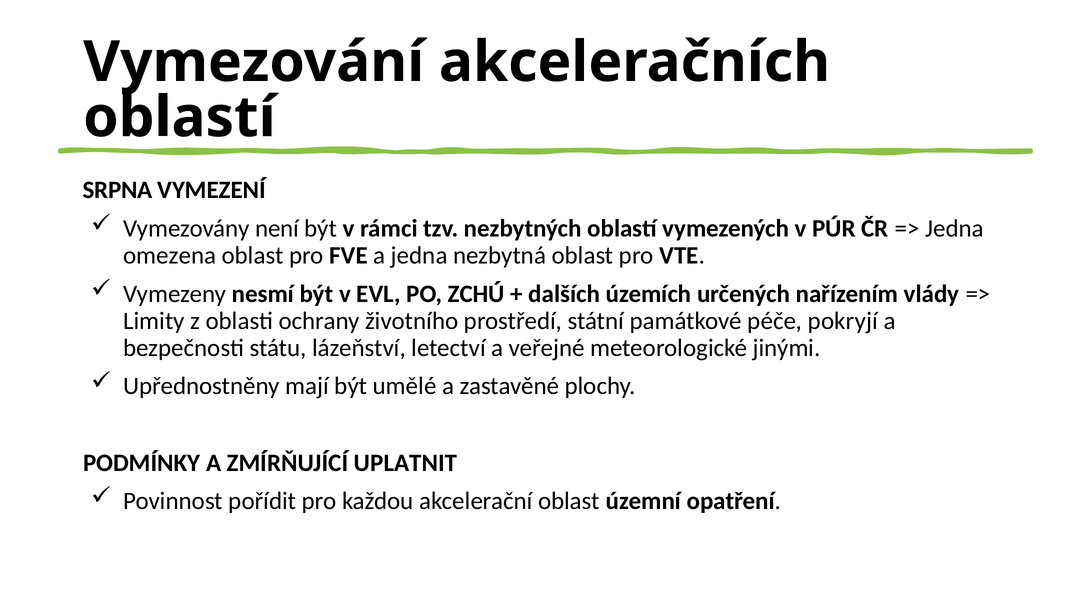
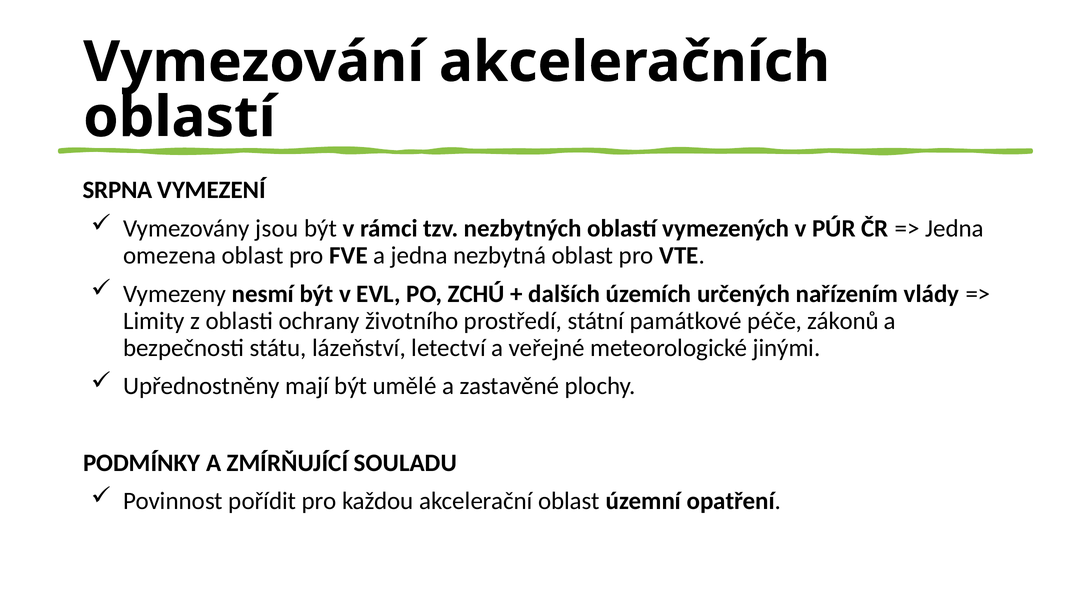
není: není -> jsou
pokryjí: pokryjí -> zákonů
UPLATNIT: UPLATNIT -> SOULADU
